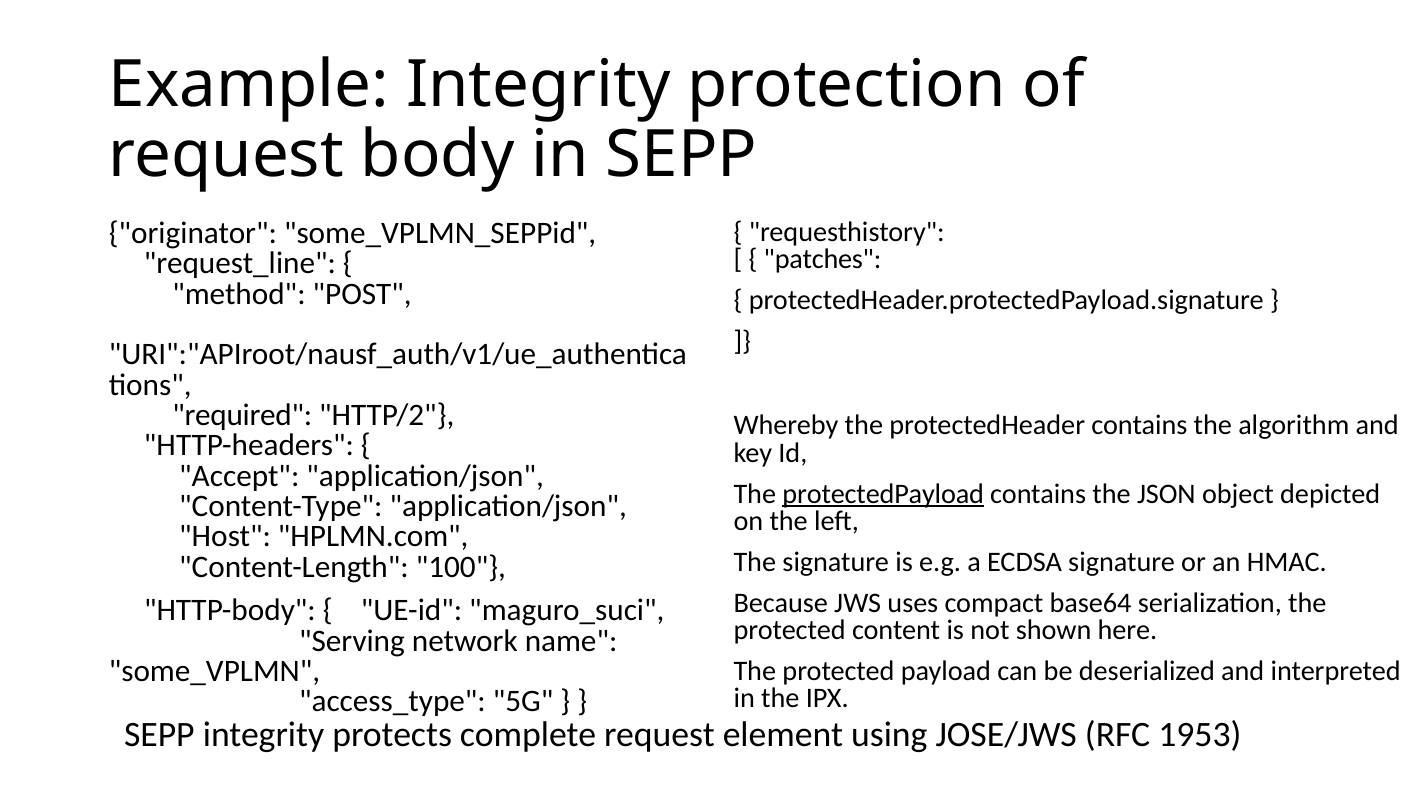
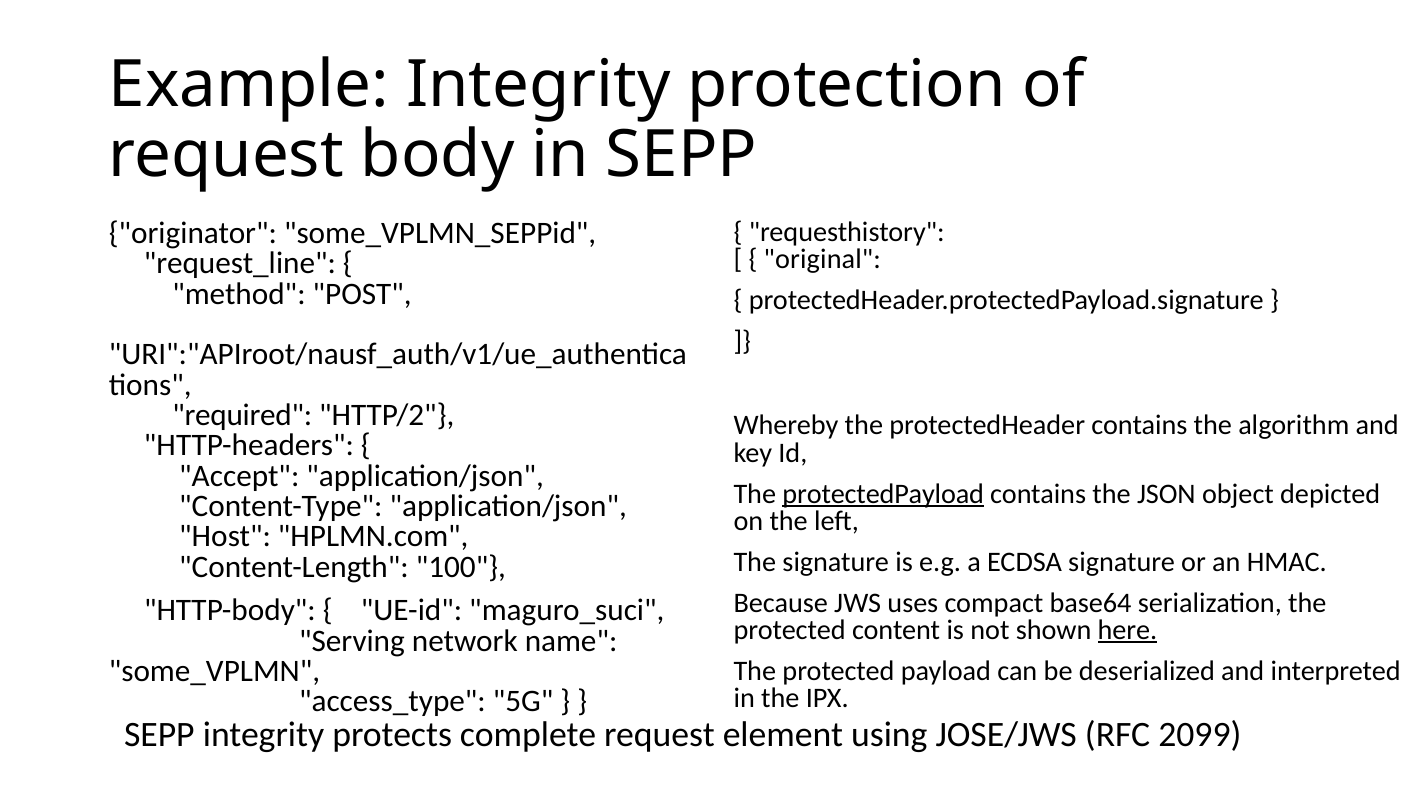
patches: patches -> original
here underline: none -> present
1953: 1953 -> 2099
